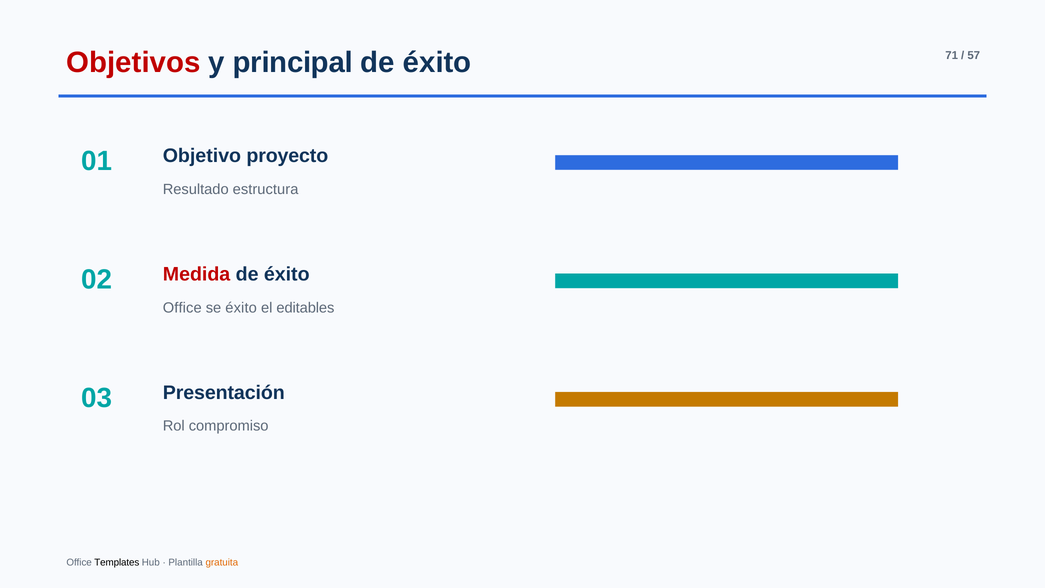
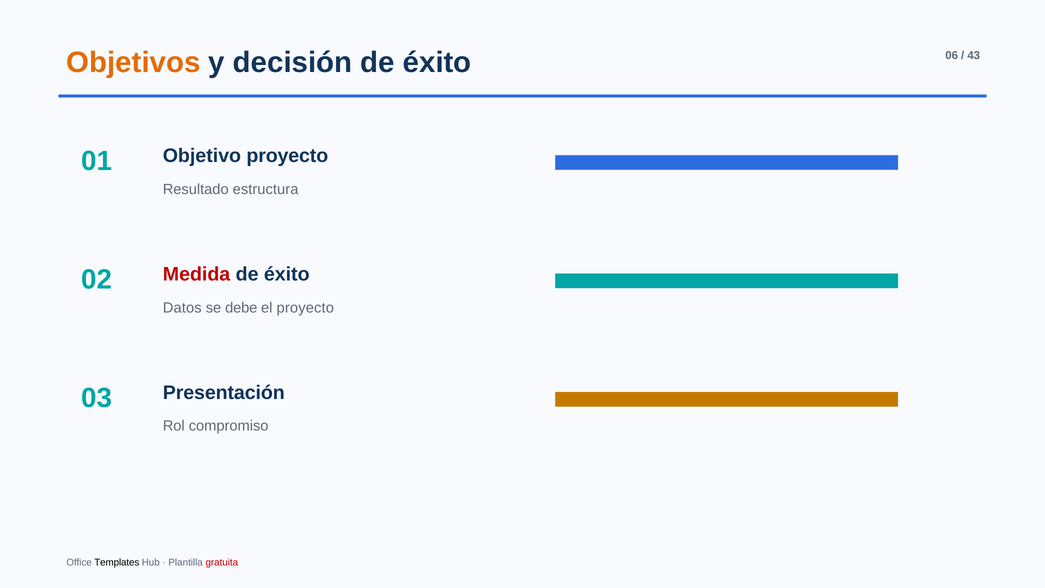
Objetivos colour: red -> orange
principal: principal -> decisión
71: 71 -> 06
57: 57 -> 43
Office at (182, 308): Office -> Datos
se éxito: éxito -> debe
el editables: editables -> proyecto
gratuita colour: orange -> red
